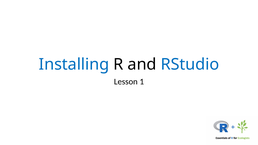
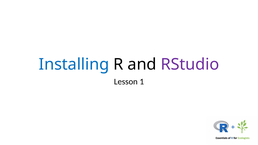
RStudio colour: blue -> purple
